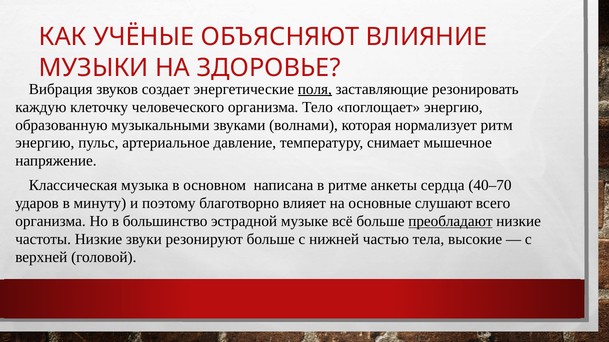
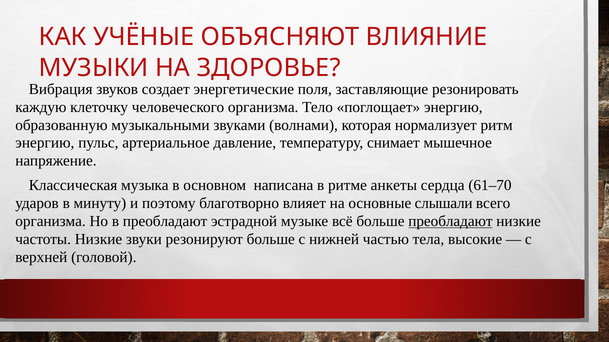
поля underline: present -> none
40–70: 40–70 -> 61–70
слушают: слушают -> слышали
в большинство: большинство -> преобладают
